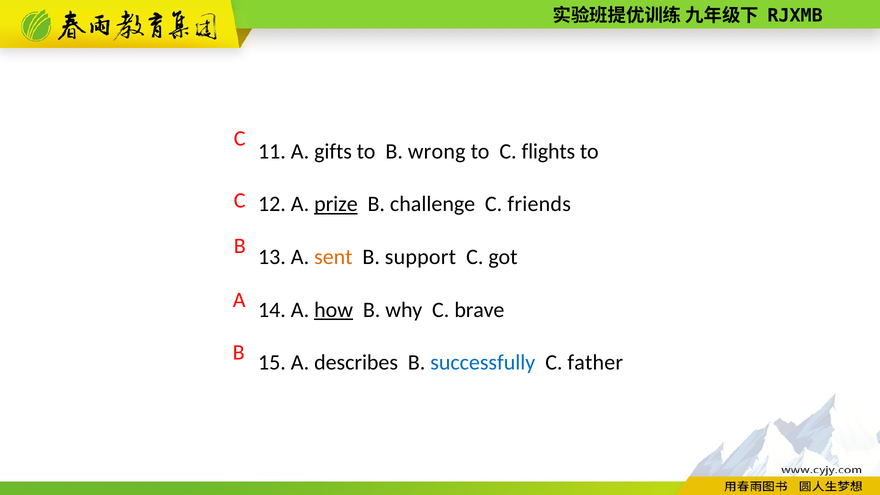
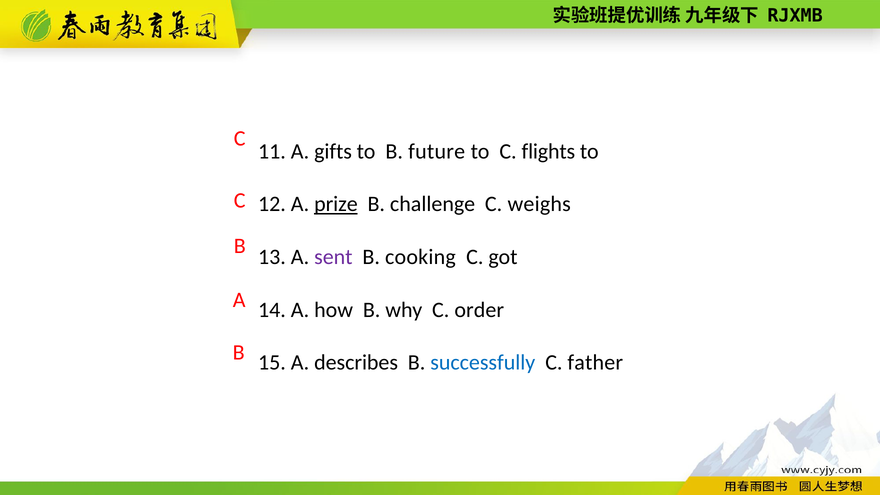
wrong: wrong -> future
friends: friends -> weighs
sent colour: orange -> purple
support: support -> cooking
how underline: present -> none
brave: brave -> order
